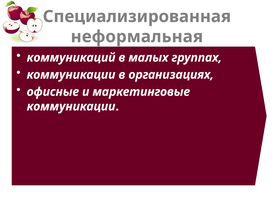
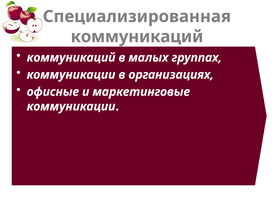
неформальная at (137, 37): неформальная -> коммуникаций
